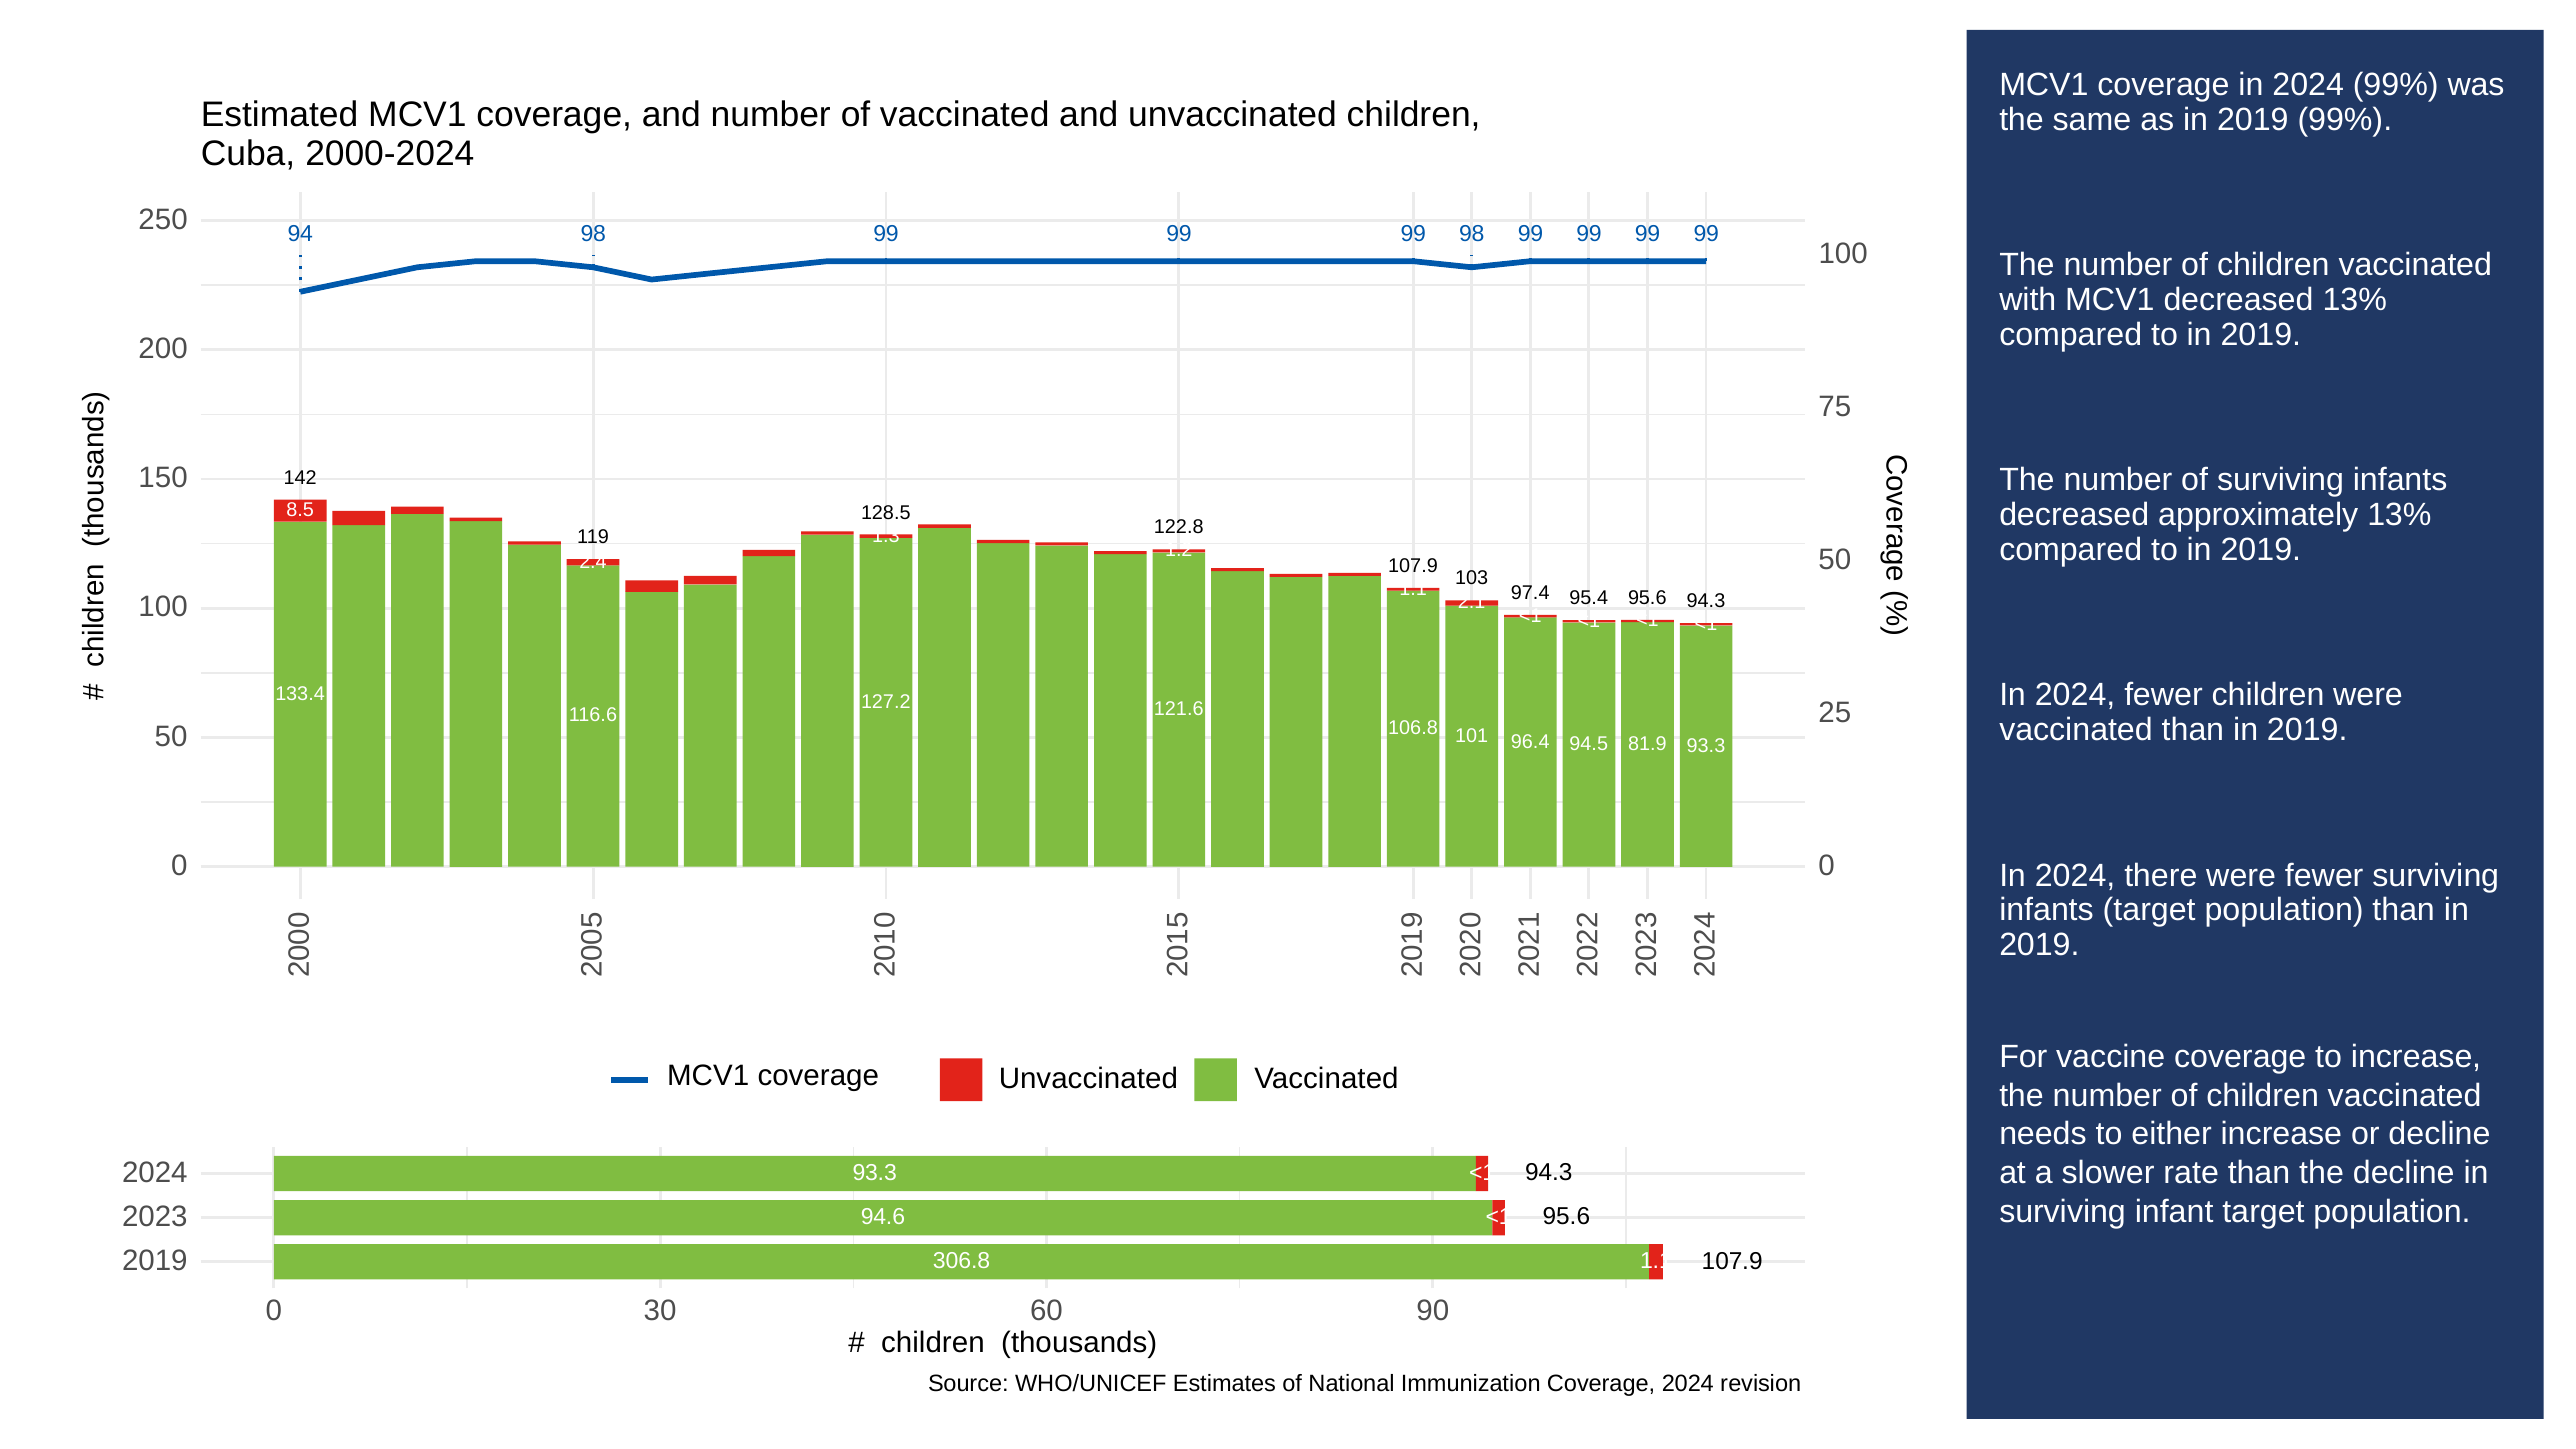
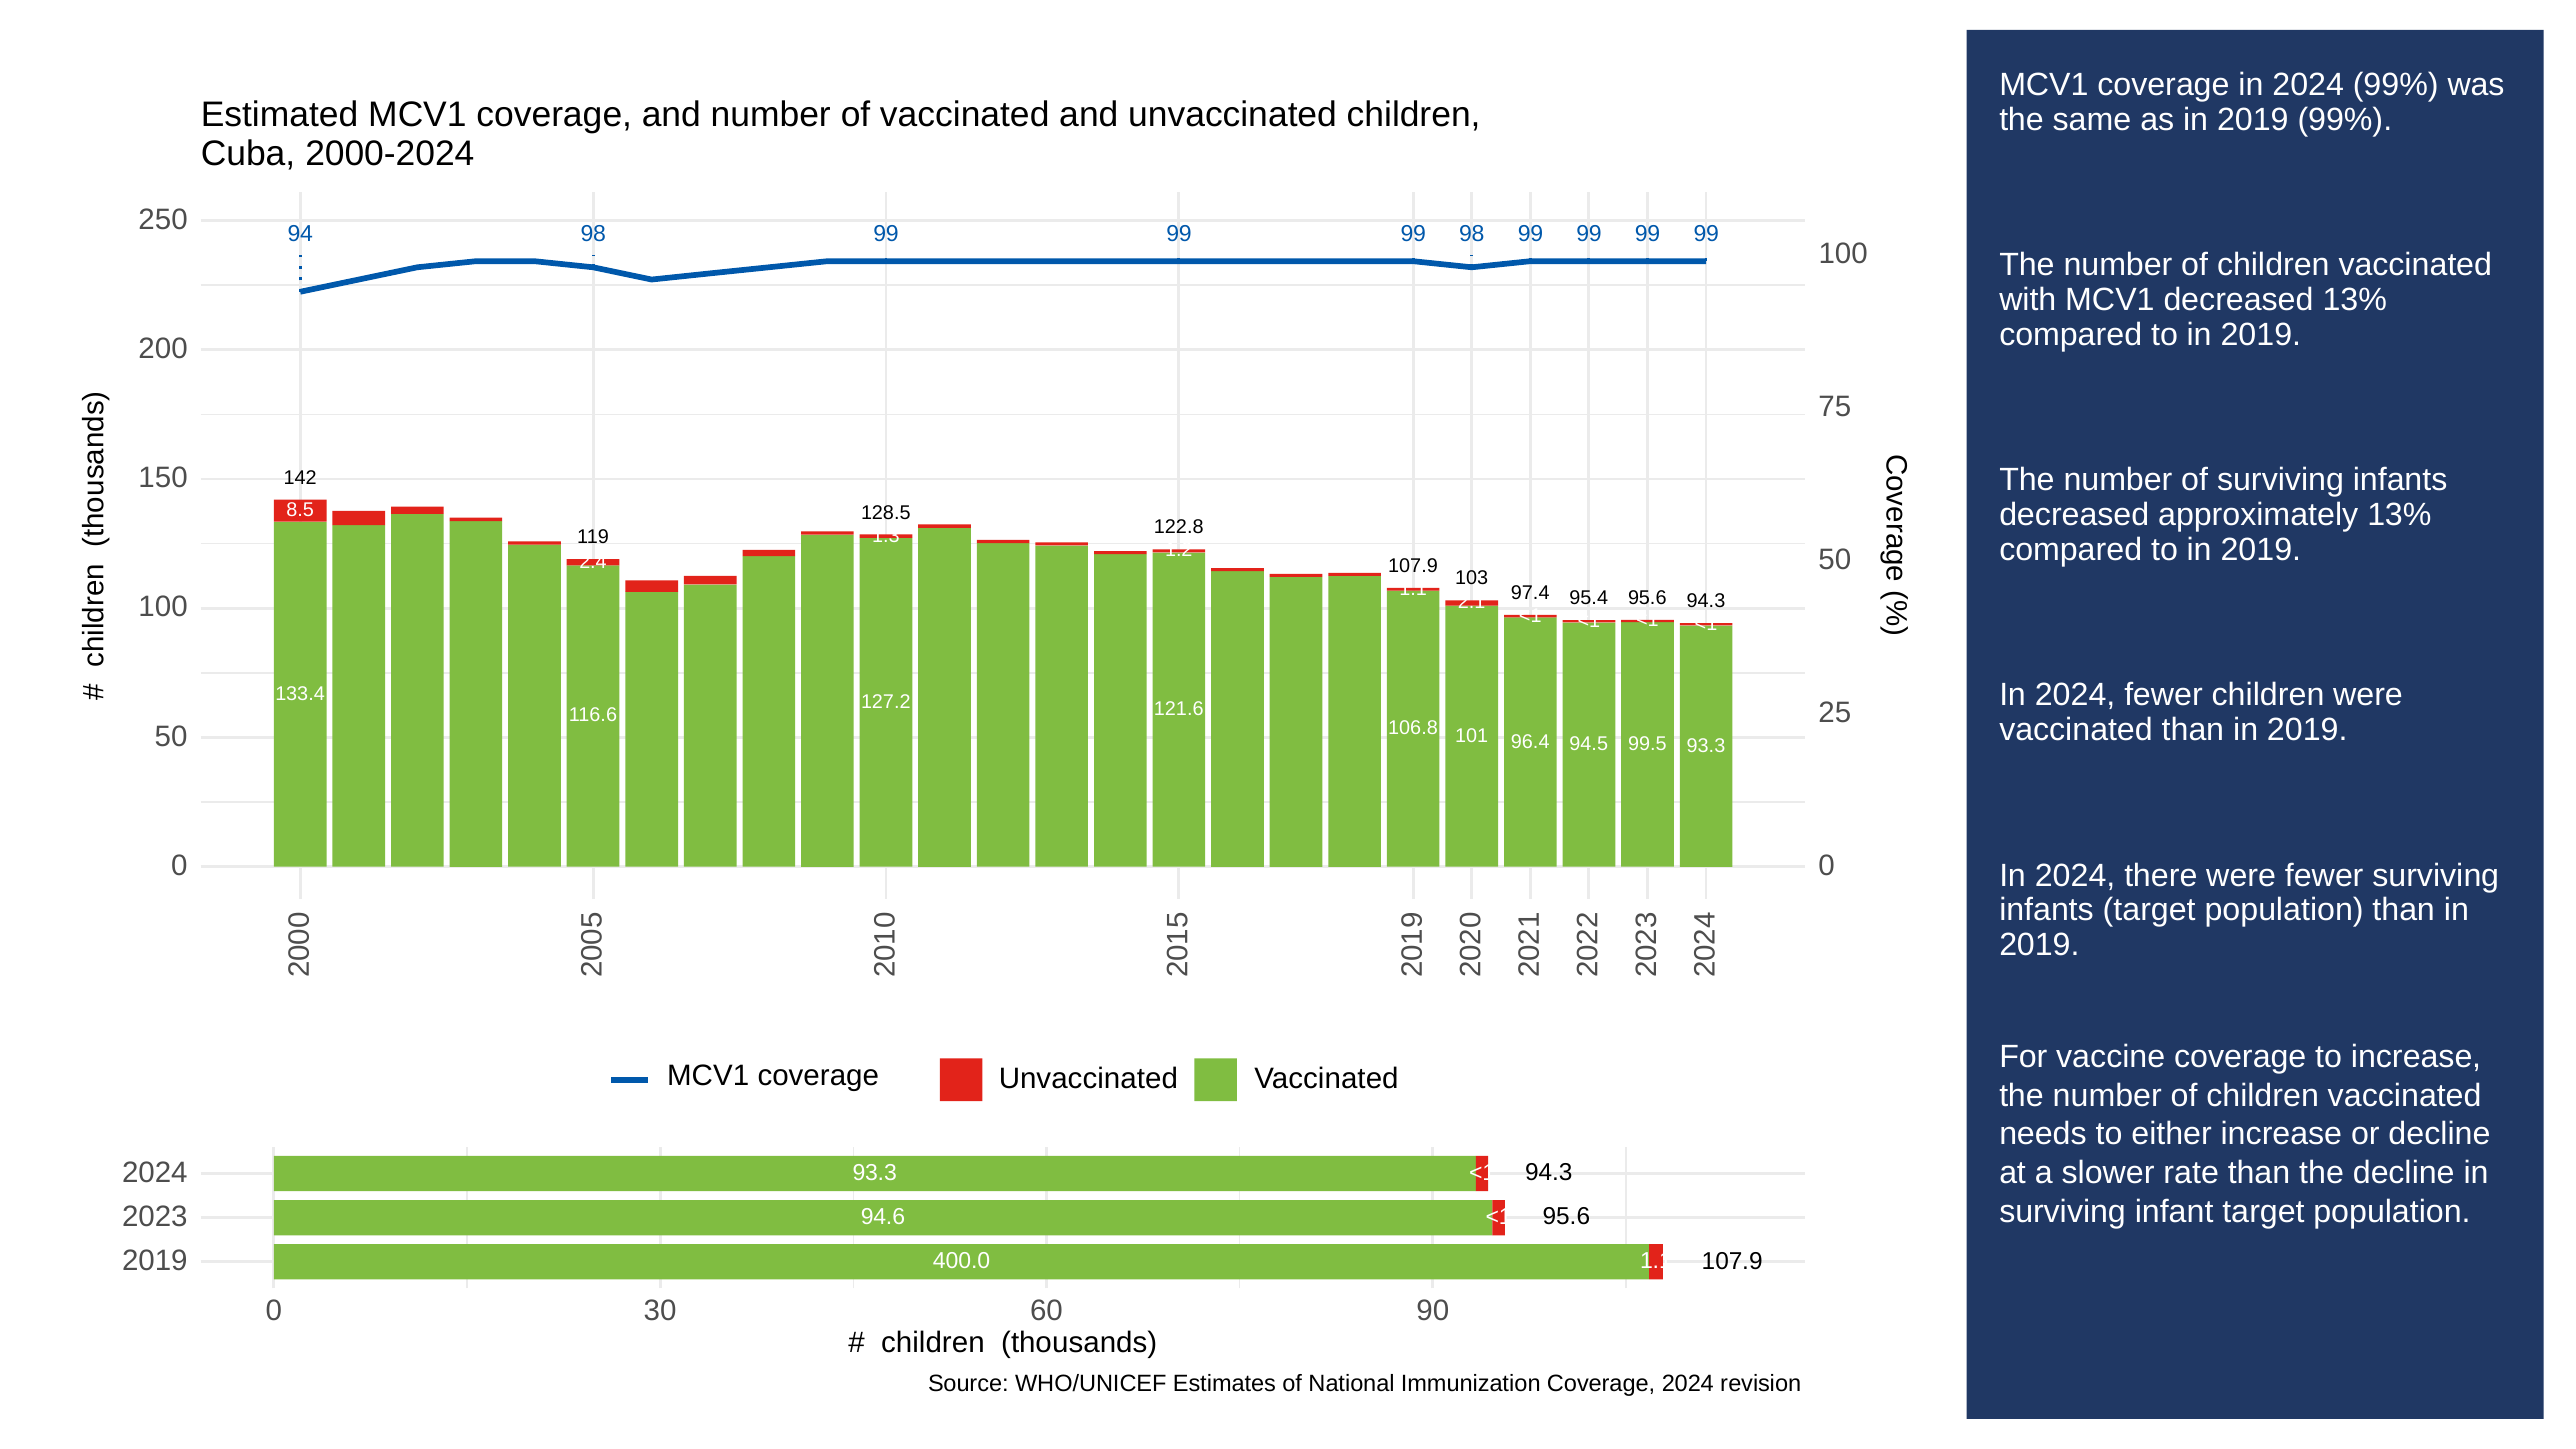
81.9: 81.9 -> 99.5
306.8: 306.8 -> 400.0
